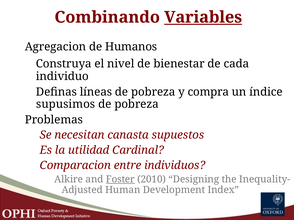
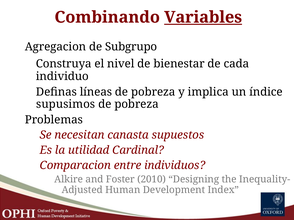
Humanos: Humanos -> Subgrupo
compra: compra -> implica
Foster underline: present -> none
